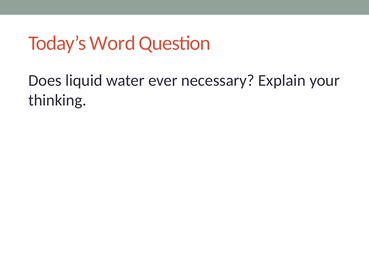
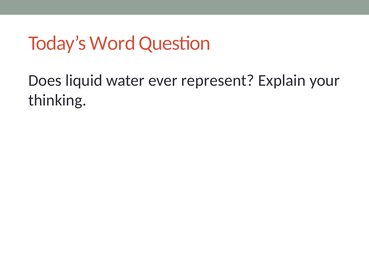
necessary: necessary -> represent
